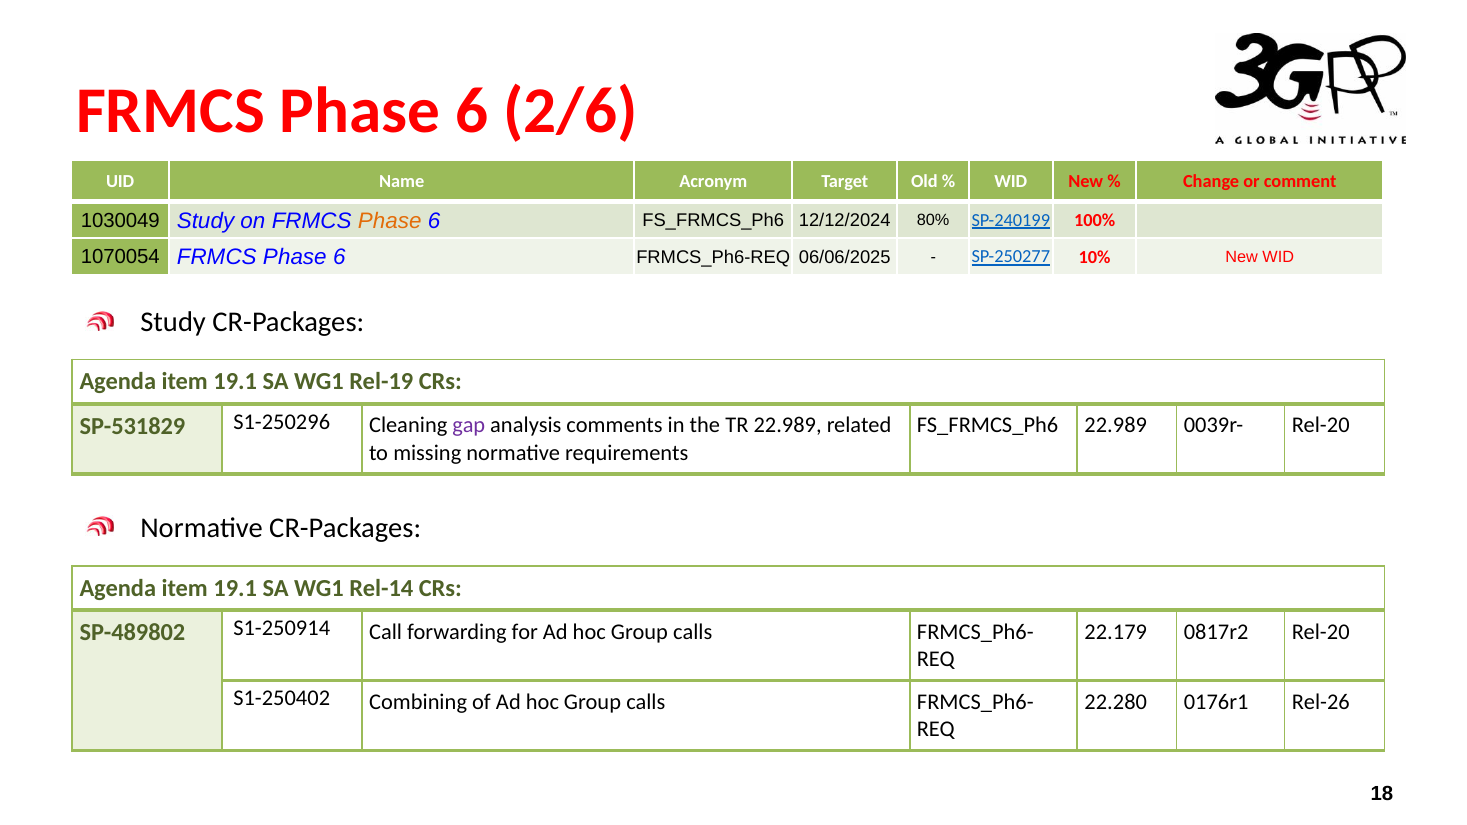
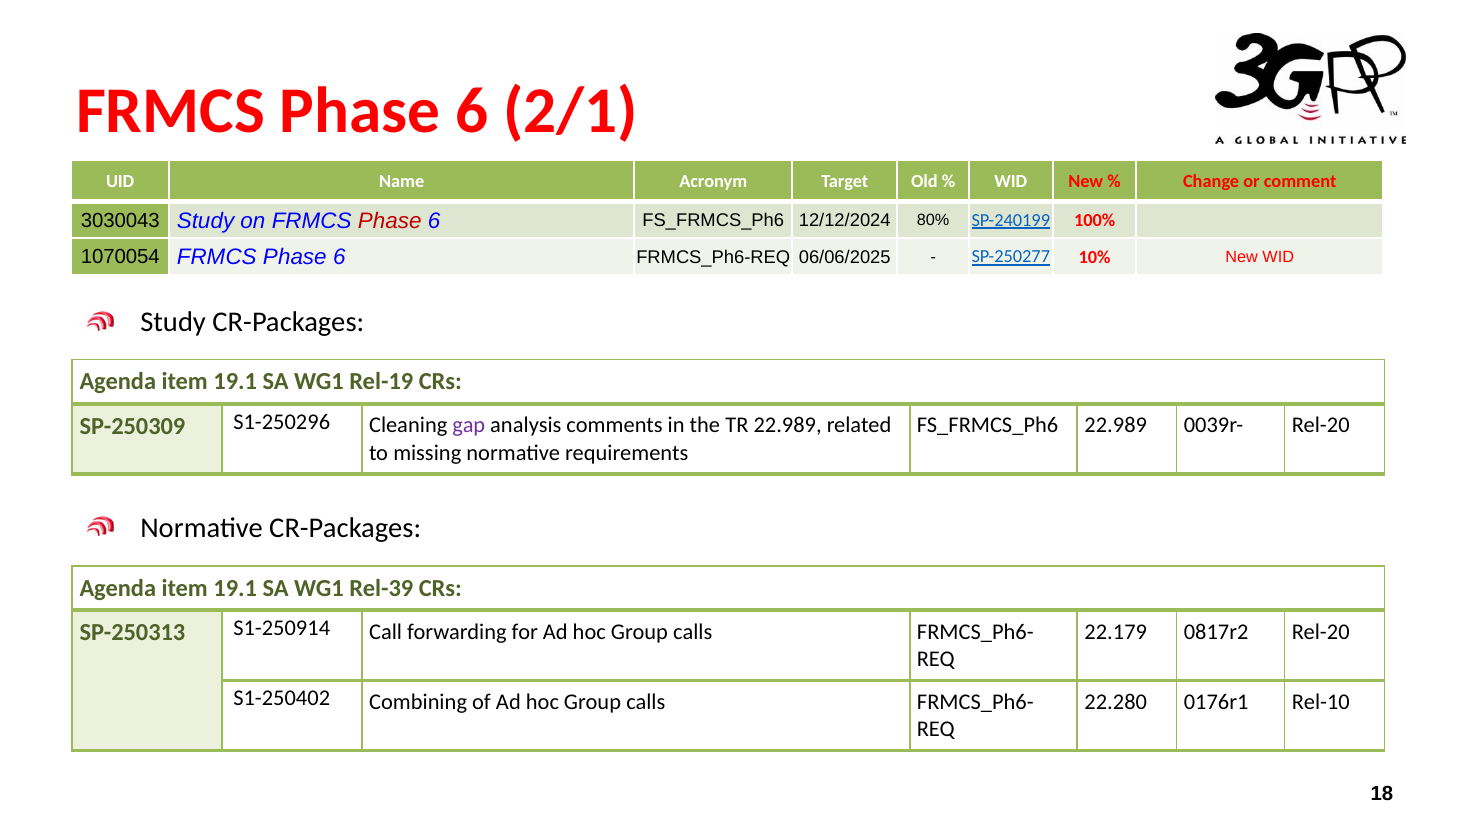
2/6: 2/6 -> 2/1
1030049: 1030049 -> 3030043
Phase at (390, 221) colour: orange -> red
SP-531829: SP-531829 -> SP-250309
Rel-14: Rel-14 -> Rel-39
SP-489802: SP-489802 -> SP-250313
Rel-26: Rel-26 -> Rel-10
